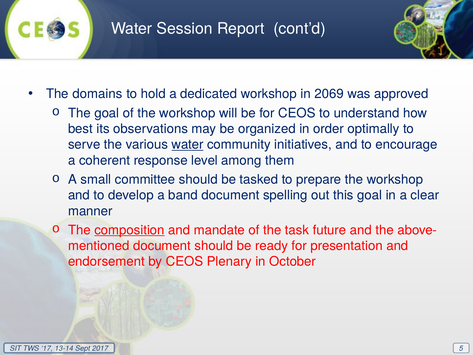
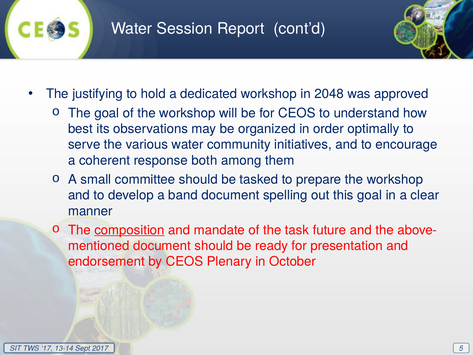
domains: domains -> justifying
2069: 2069 -> 2048
water at (188, 145) underline: present -> none
level: level -> both
